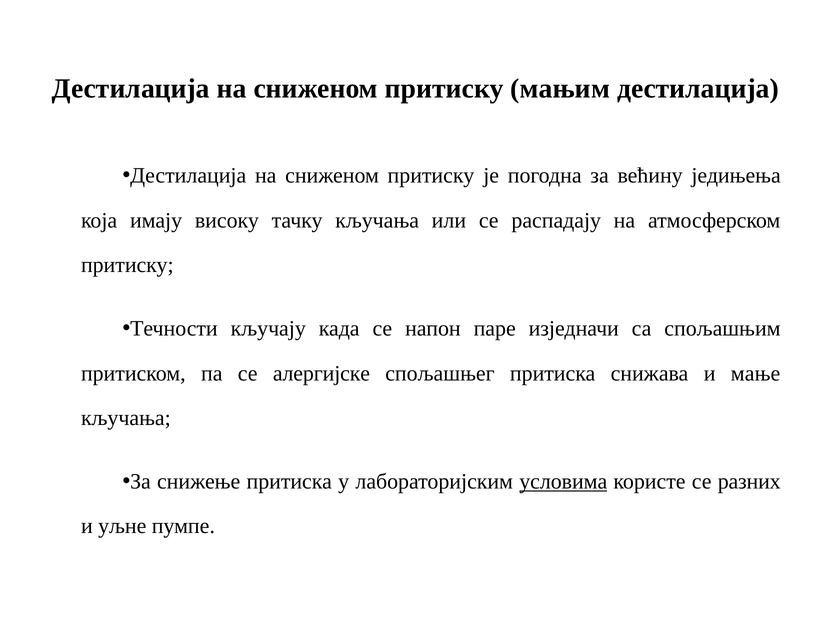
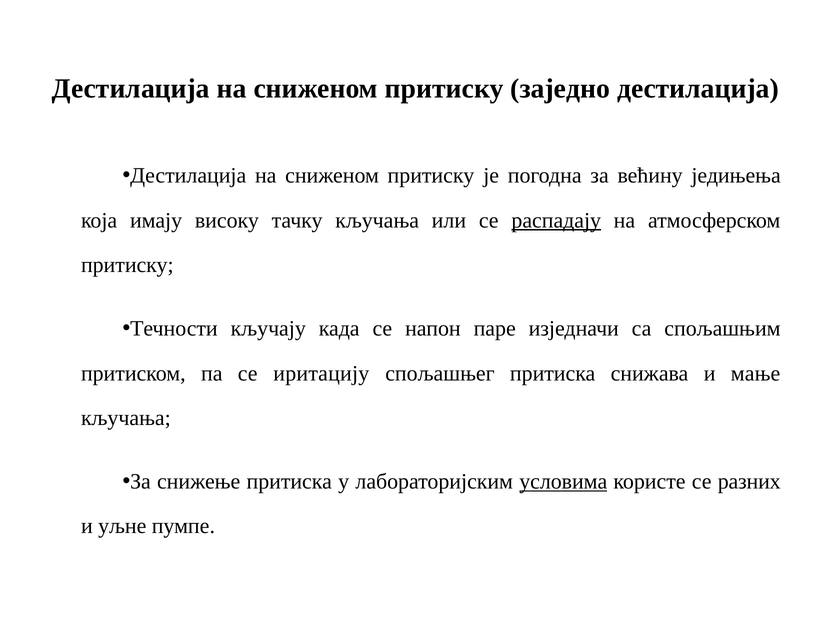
мањим: мањим -> заједно
распадају underline: none -> present
алергијске: алергијске -> иритацију
